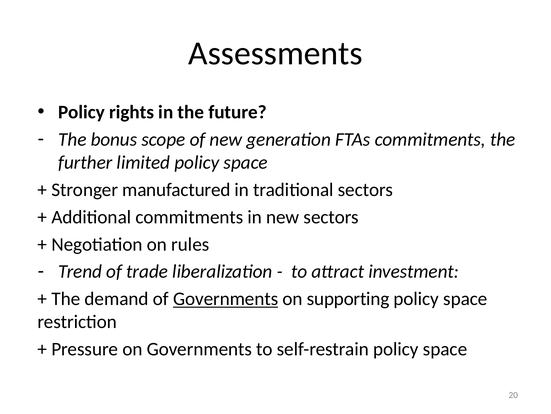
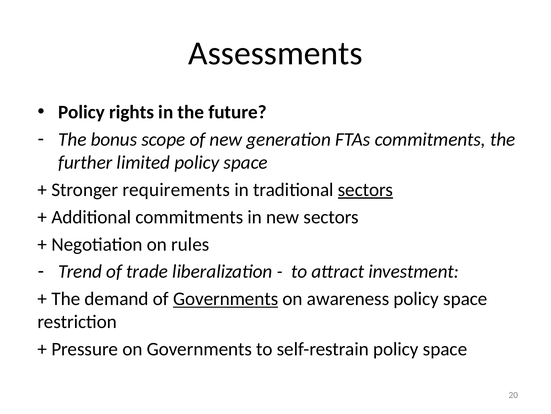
manufactured: manufactured -> requirements
sectors at (365, 189) underline: none -> present
supporting: supporting -> awareness
